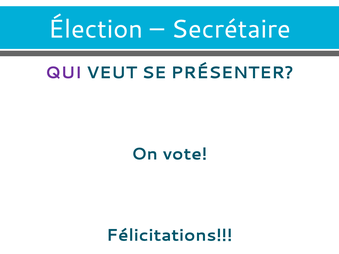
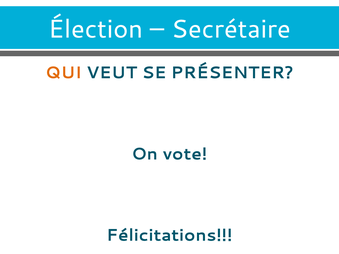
QUI colour: purple -> orange
